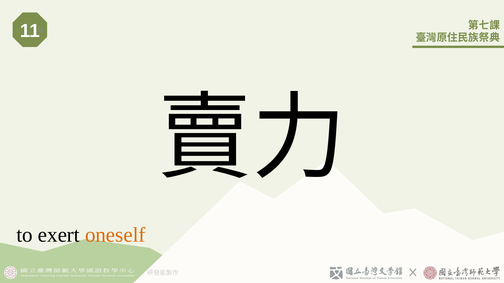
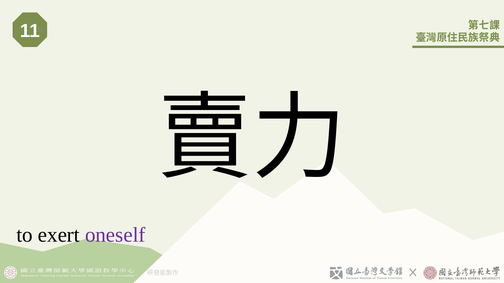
oneself colour: orange -> purple
